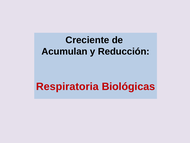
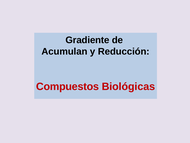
Creciente: Creciente -> Gradiente
Respiratoria: Respiratoria -> Compuestos
